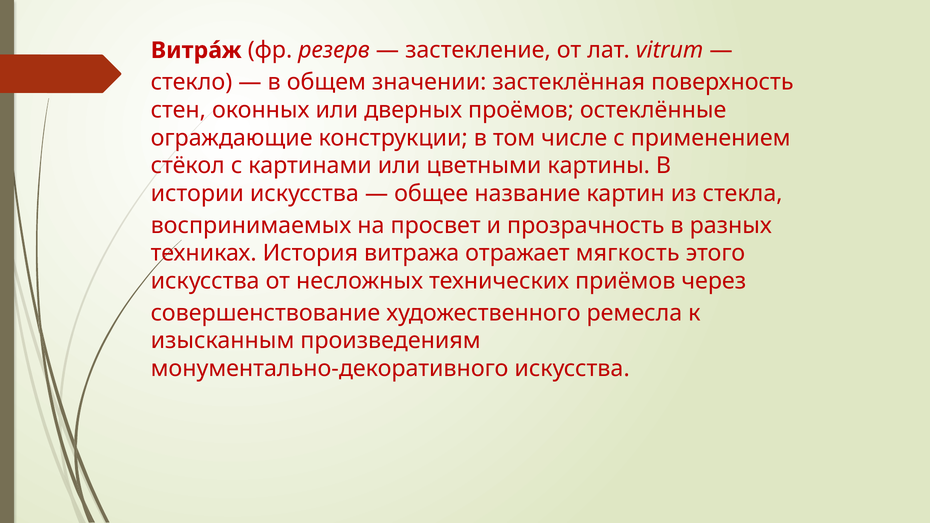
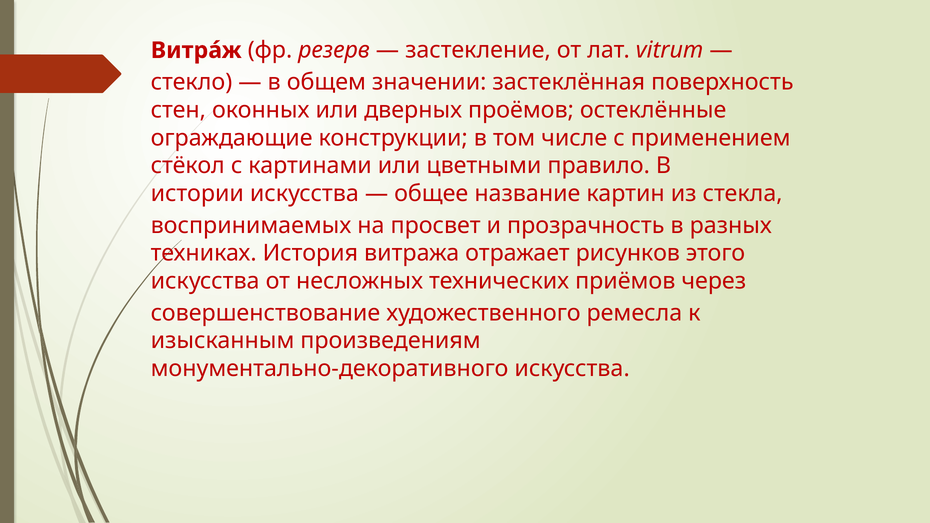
картины: картины -> правило
мягкость: мягкость -> рисунков
